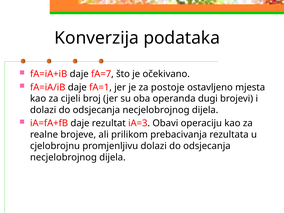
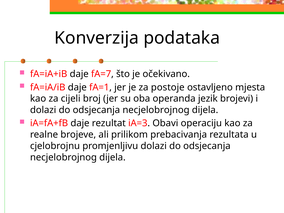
dugi: dugi -> jezik
